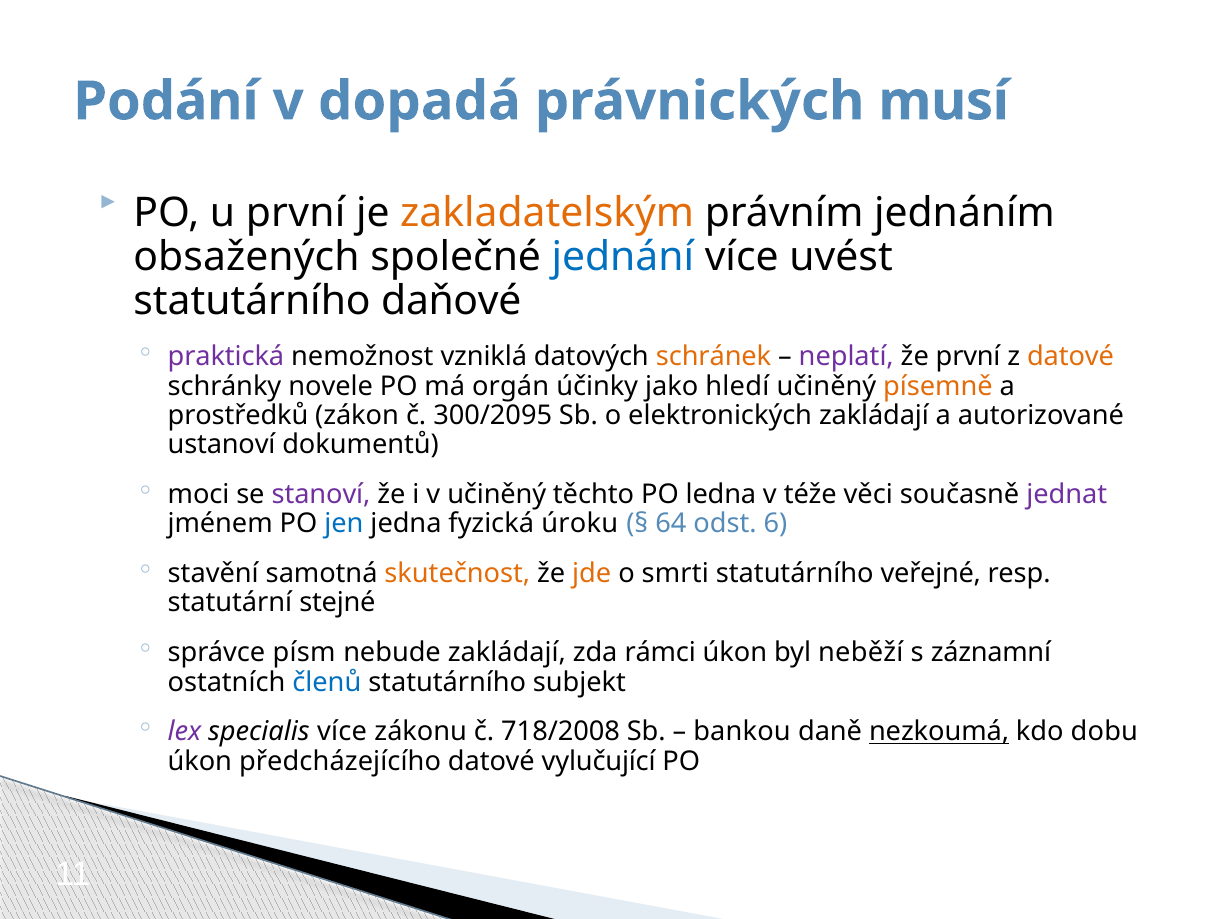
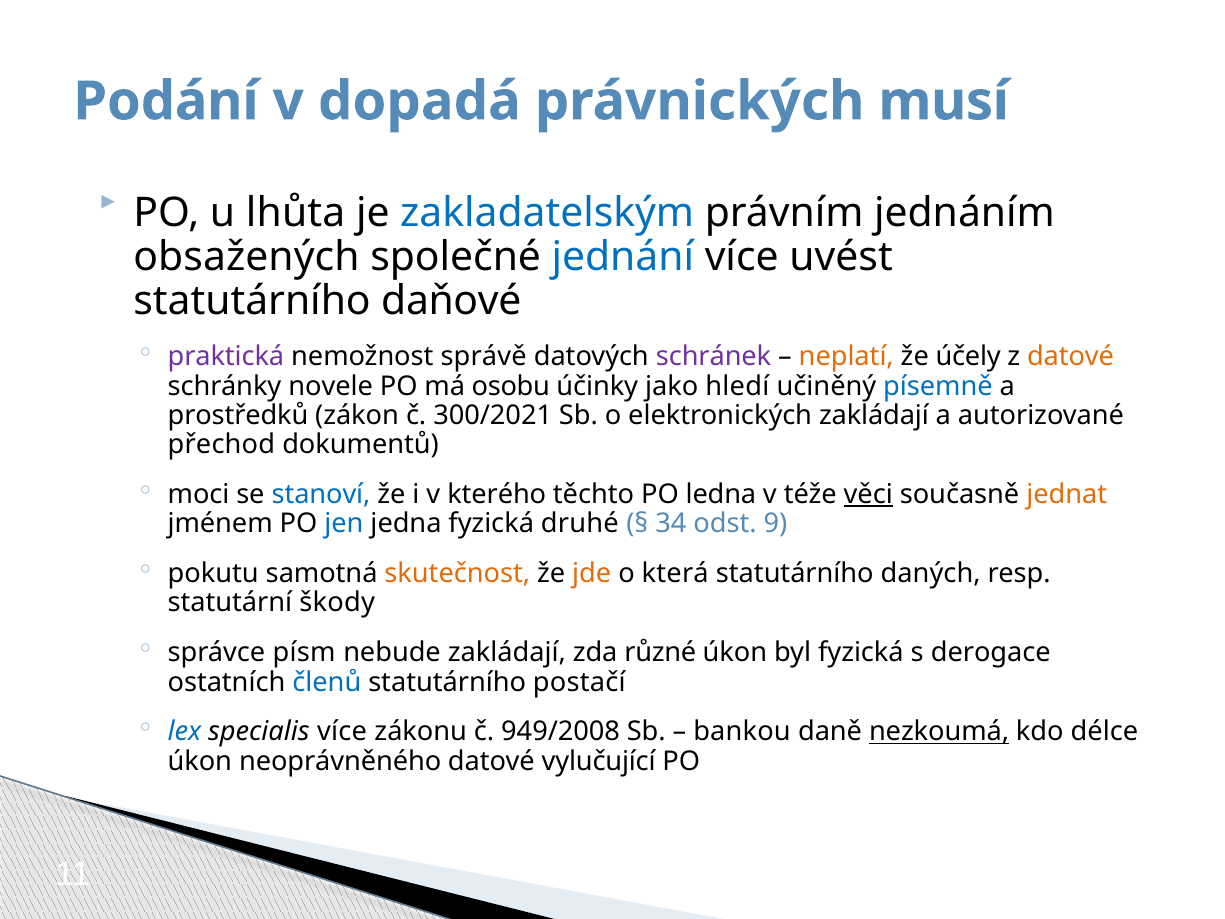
u první: první -> lhůta
zakladatelským colour: orange -> blue
vzniklá: vzniklá -> správě
schránek colour: orange -> purple
neplatí colour: purple -> orange
že první: první -> účely
orgán: orgán -> osobu
písemně colour: orange -> blue
300/2095: 300/2095 -> 300/2021
ustanoví: ustanoví -> přechod
stanoví colour: purple -> blue
v učiněný: učiněný -> kterého
věci underline: none -> present
jednat colour: purple -> orange
úroku: úroku -> druhé
64: 64 -> 34
6: 6 -> 9
stavění: stavění -> pokutu
smrti: smrti -> která
veřejné: veřejné -> daných
stejné: stejné -> škody
rámci: rámci -> různé
byl neběží: neběží -> fyzická
záznamní: záznamní -> derogace
subjekt: subjekt -> postačí
lex colour: purple -> blue
718/2008: 718/2008 -> 949/2008
dobu: dobu -> délce
předcházejícího: předcházejícího -> neoprávněného
